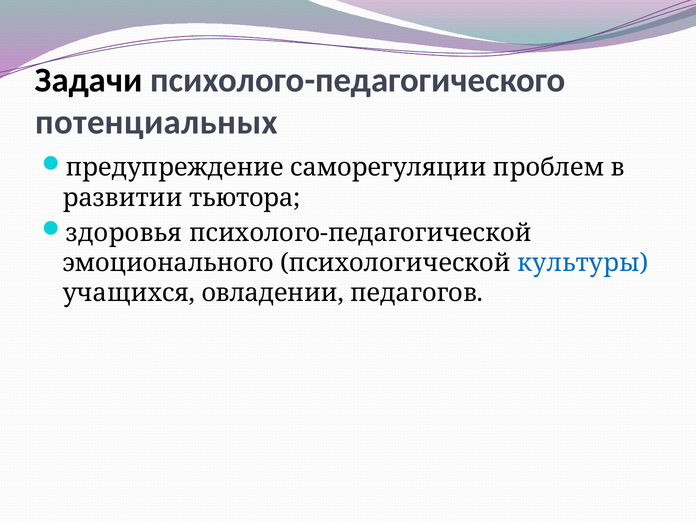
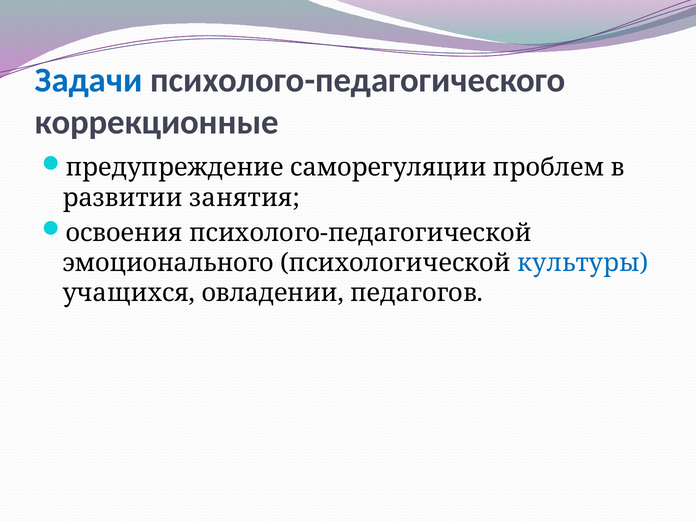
Задачи colour: black -> blue
потенциальных: потенциальных -> коррекционные
тьютора: тьютора -> занятия
здоровья: здоровья -> освоения
